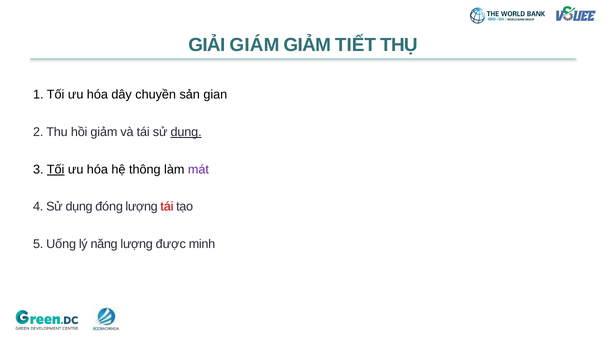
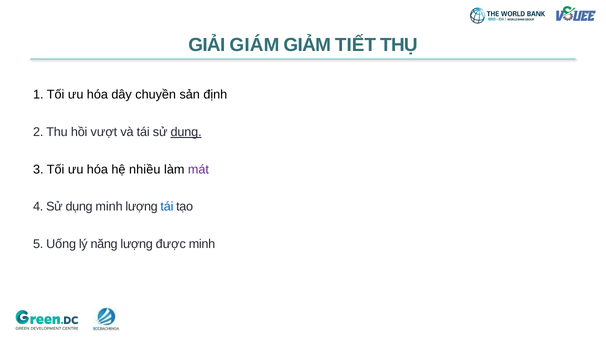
gian: gian -> định
hồi giảm: giảm -> vượt
Tối at (56, 169) underline: present -> none
thông: thông -> nhiều
dụng đóng: đóng -> minh
tái at (167, 207) colour: red -> blue
